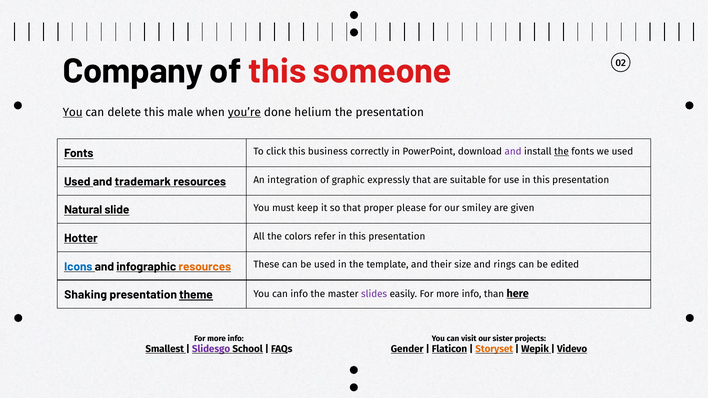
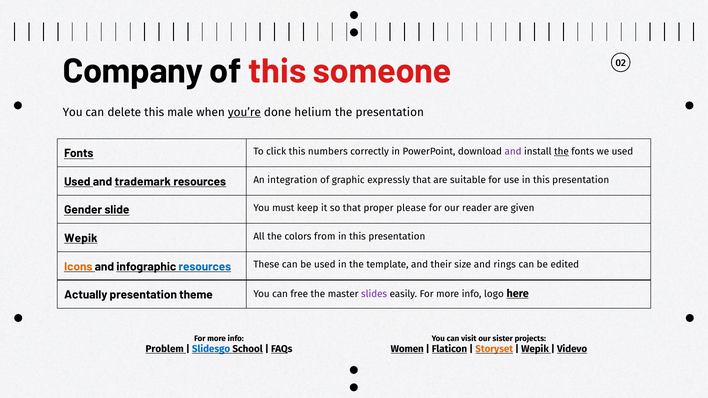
You at (73, 112) underline: present -> none
business: business -> numbers
Natural: Natural -> Gender
smiley: smiley -> reader
Hotter at (81, 239): Hotter -> Wepik
refer: refer -> from
Icons colour: blue -> orange
resources at (205, 267) colour: orange -> blue
Shaking: Shaking -> Actually
theme underline: present -> none
can info: info -> free
than: than -> logo
Smallest: Smallest -> Problem
Slidesgo colour: purple -> blue
Gender: Gender -> Women
